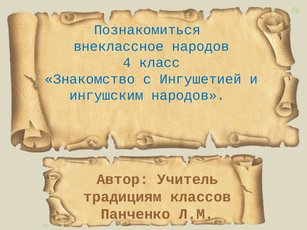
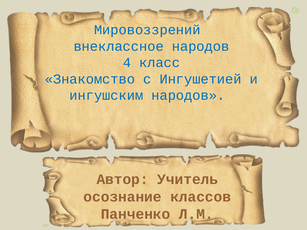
Познакомиться: Познакомиться -> Мировоззрений
традициям: традициям -> осознание
